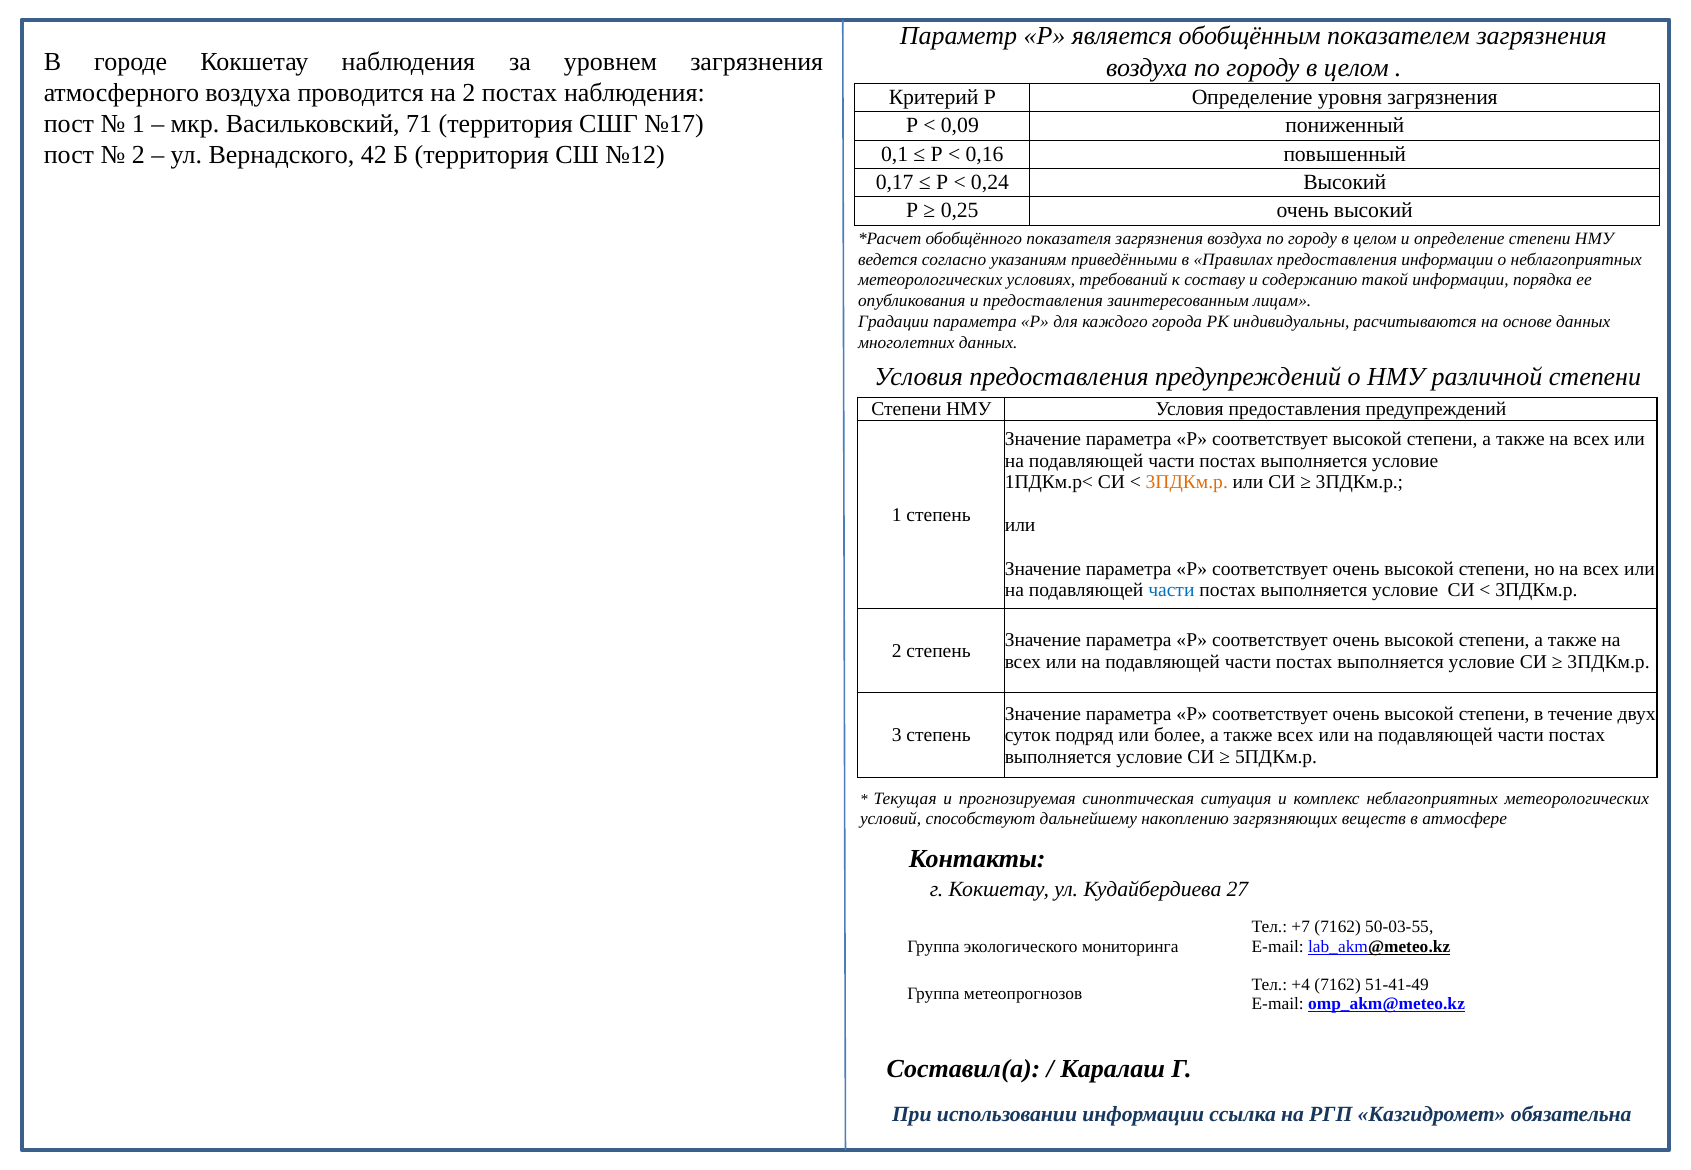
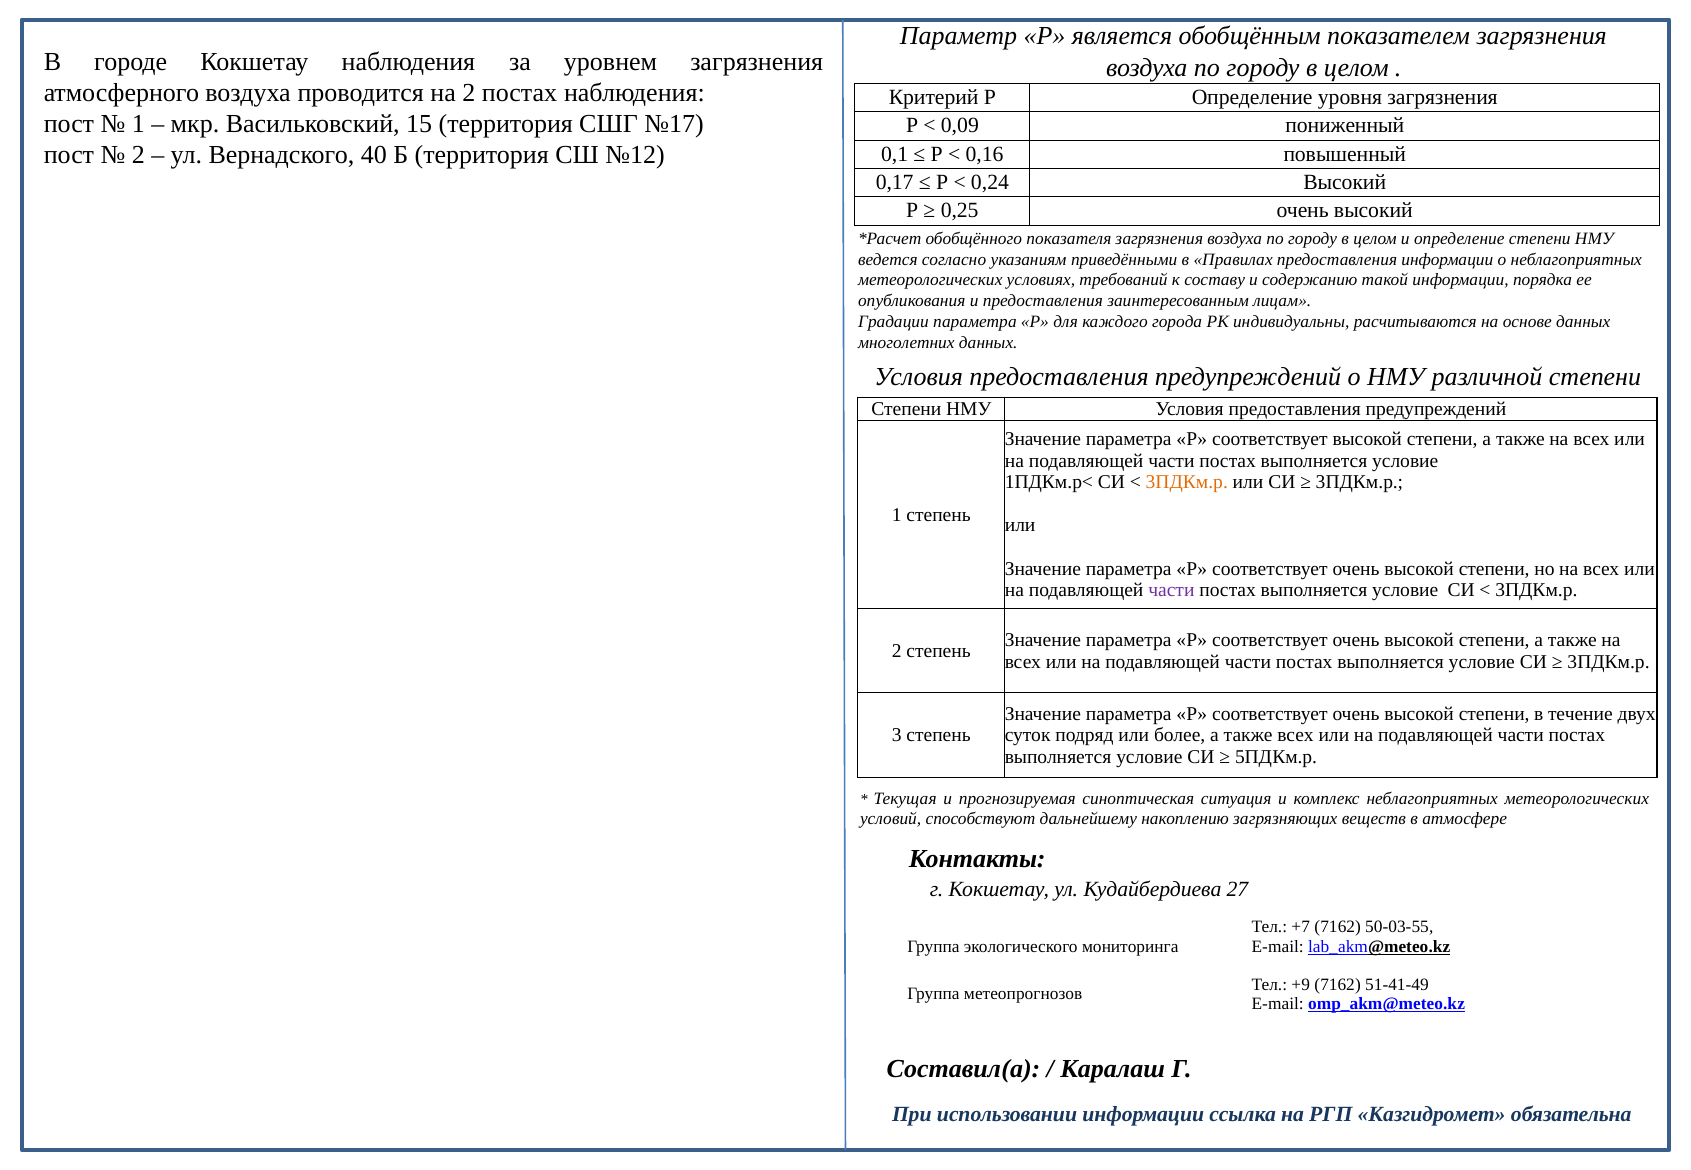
71: 71 -> 15
42: 42 -> 40
части at (1171, 591) colour: blue -> purple
+4: +4 -> +9
